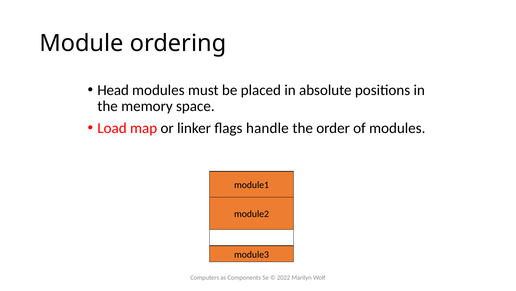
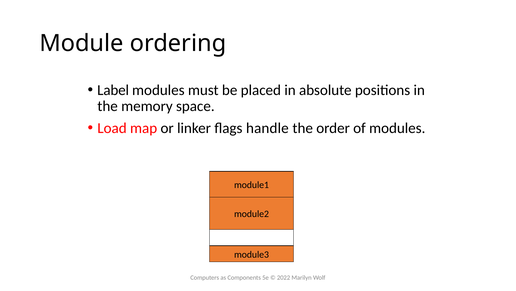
Head: Head -> Label
